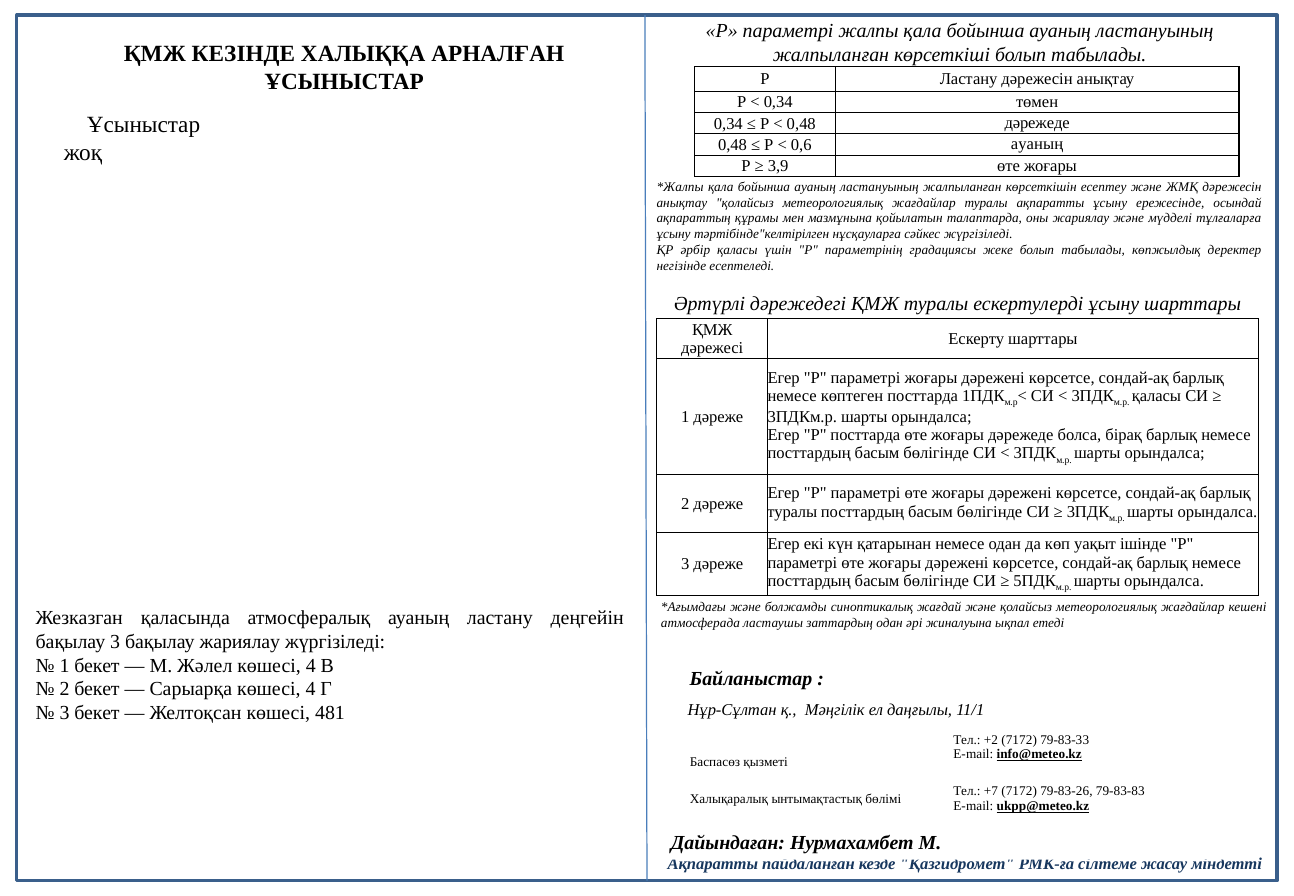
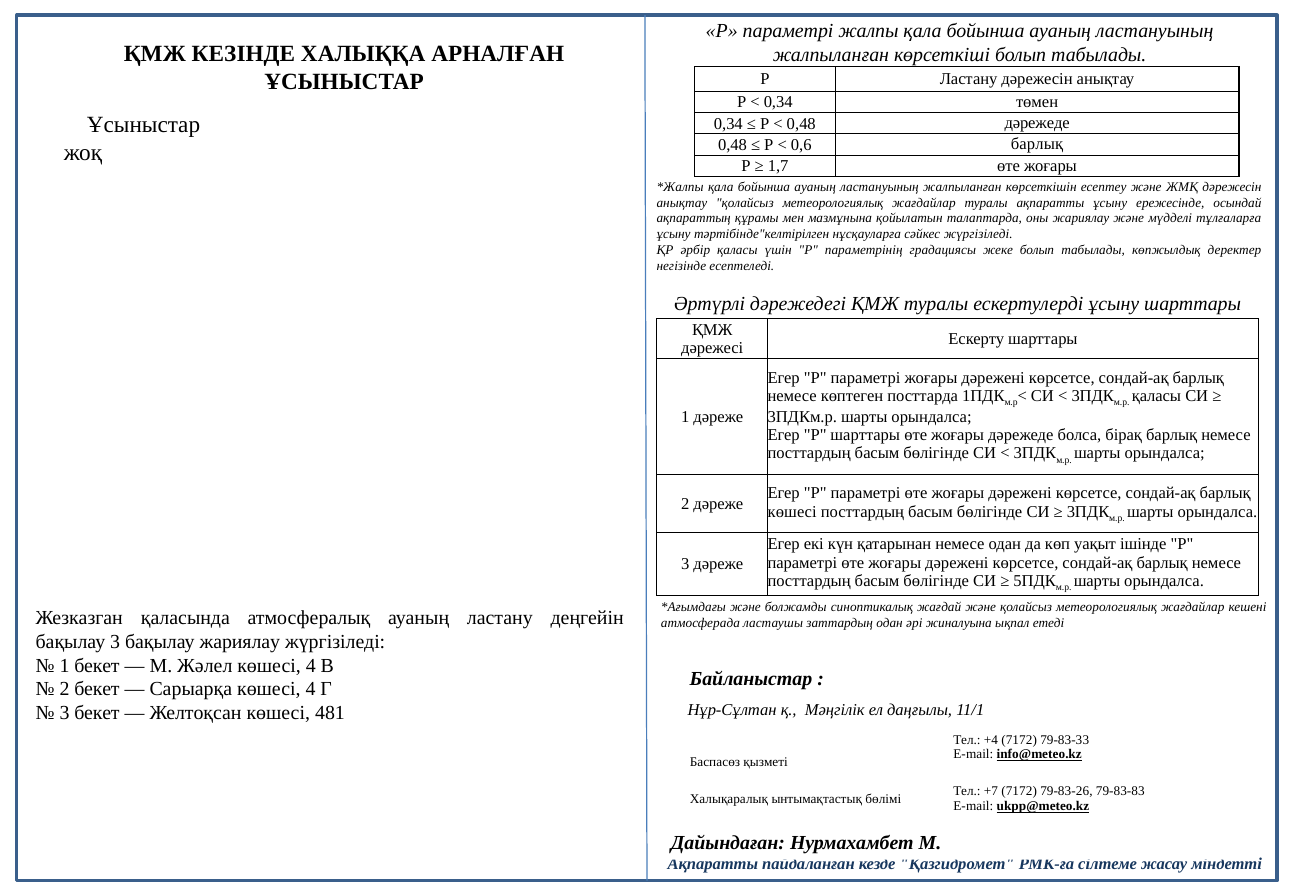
0,6 ауаның: ауаның -> барлық
3,9: 3,9 -> 1,7
P посттарда: посттарда -> шарттары
туралы at (792, 512): туралы -> көшесі
+2: +2 -> +4
